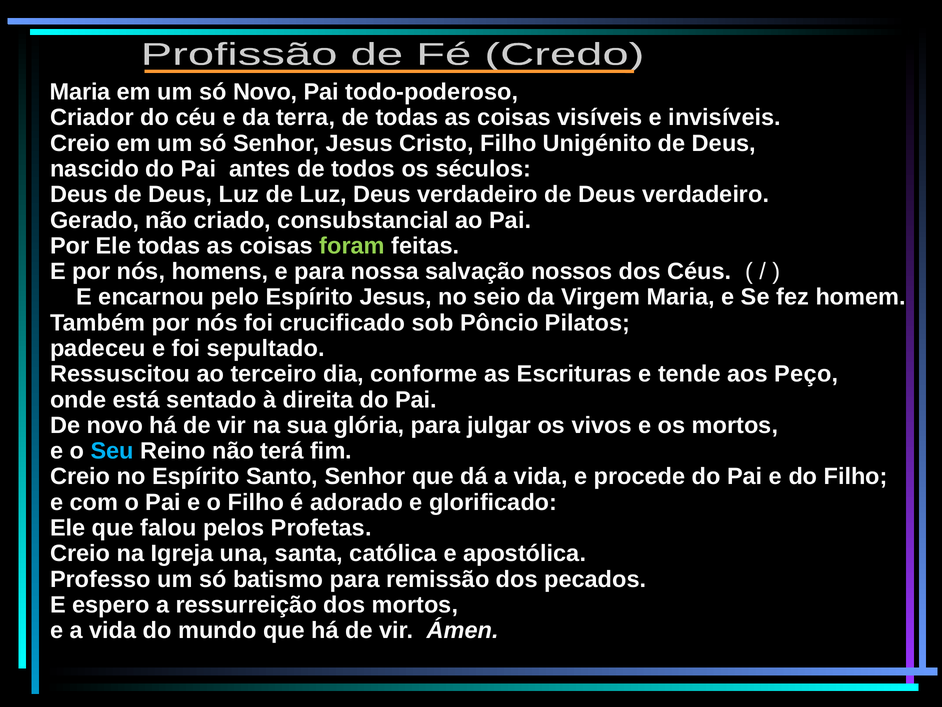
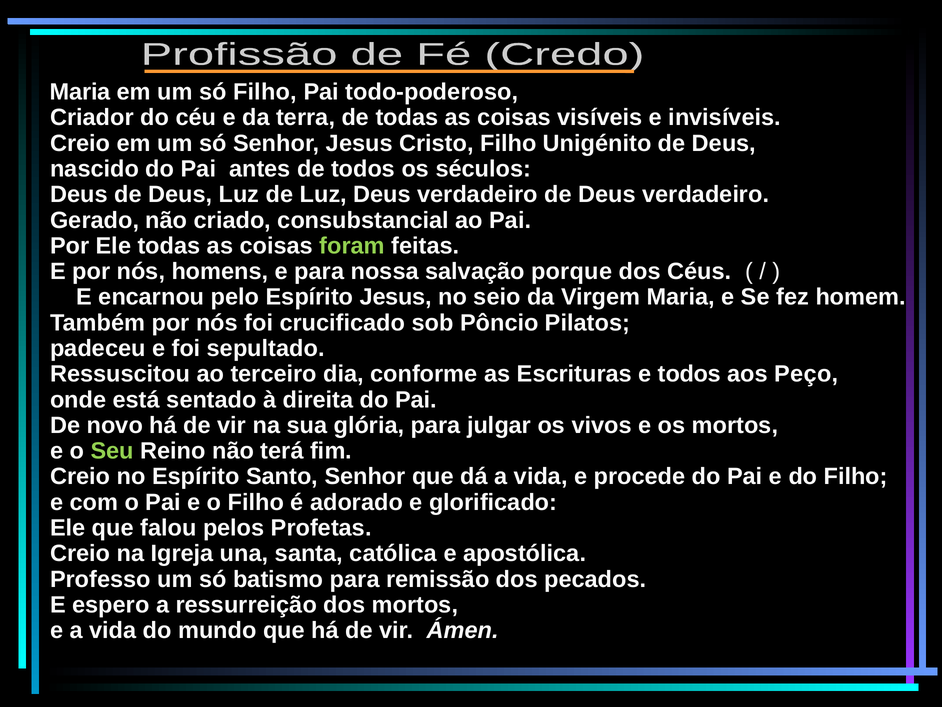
só Novo: Novo -> Filho
nossos: nossos -> porque
e tende: tende -> todos
Seu colour: light blue -> light green
